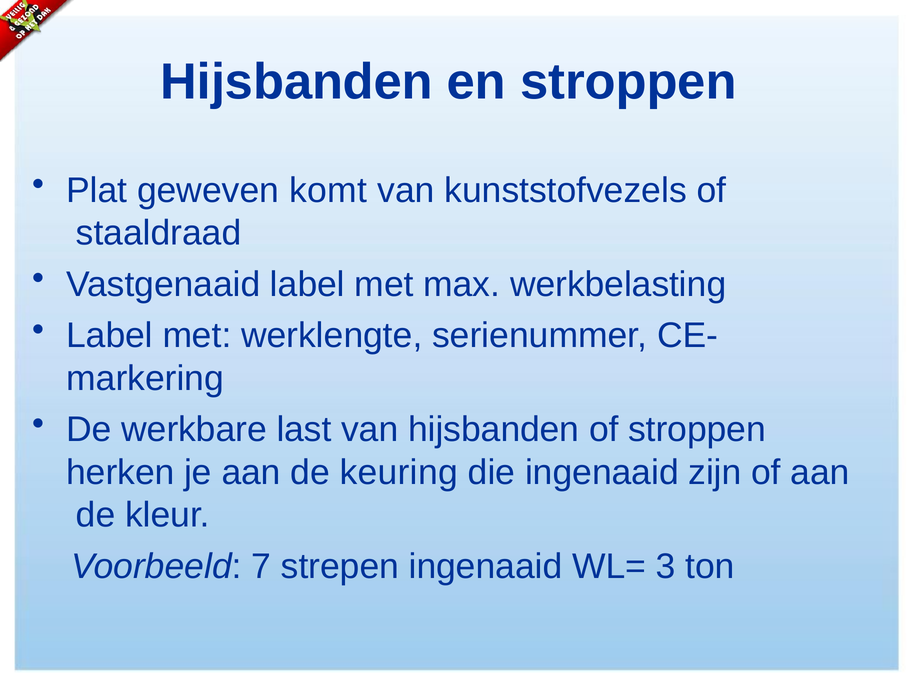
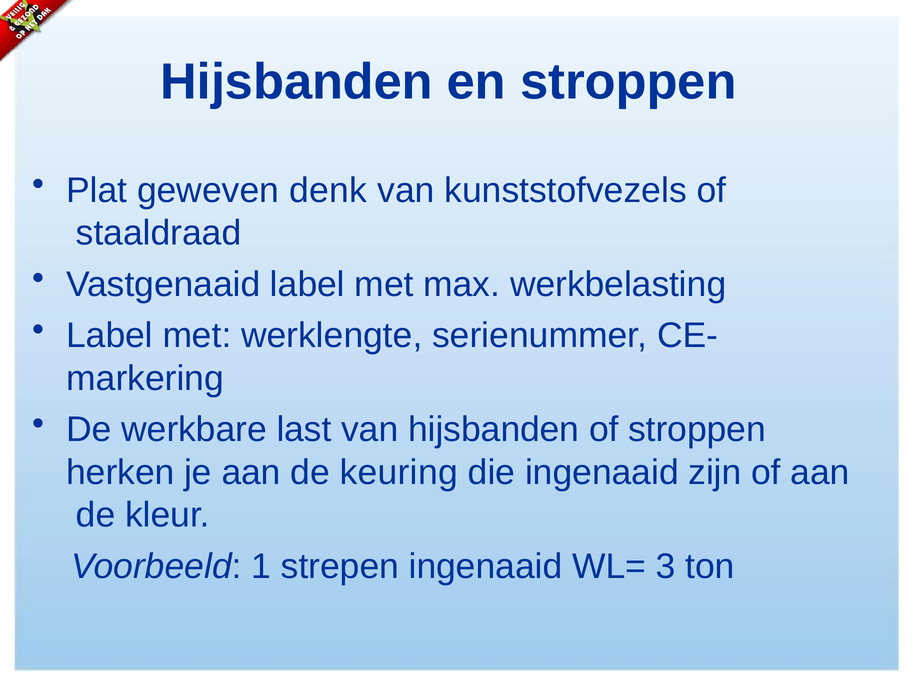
komt: komt -> denk
7: 7 -> 1
